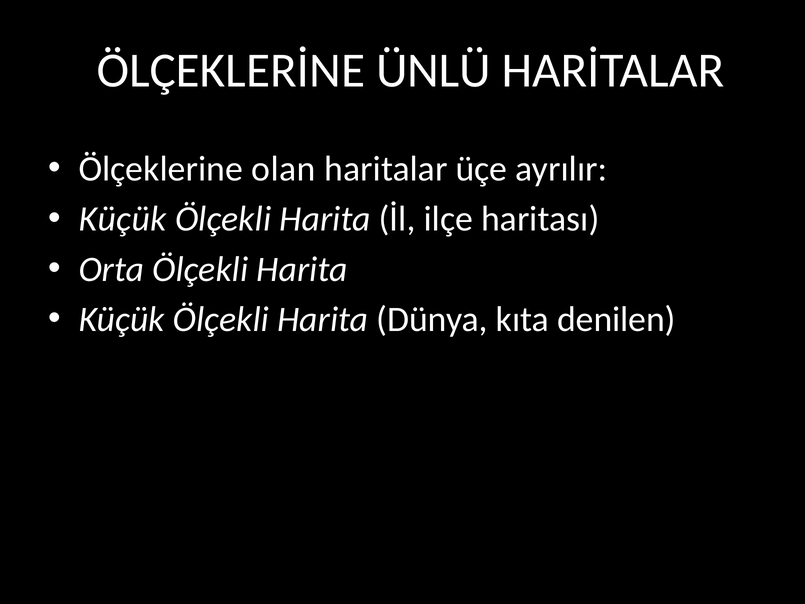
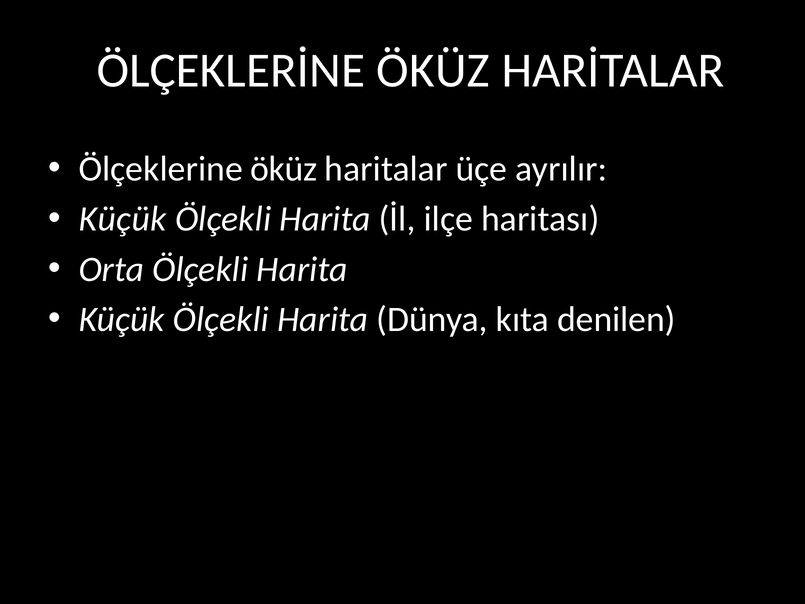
ÖLÇEKLERİNE ÜNLÜ: ÜNLÜ -> ÖKÜZ
Ölçeklerine olan: olan -> öküz
